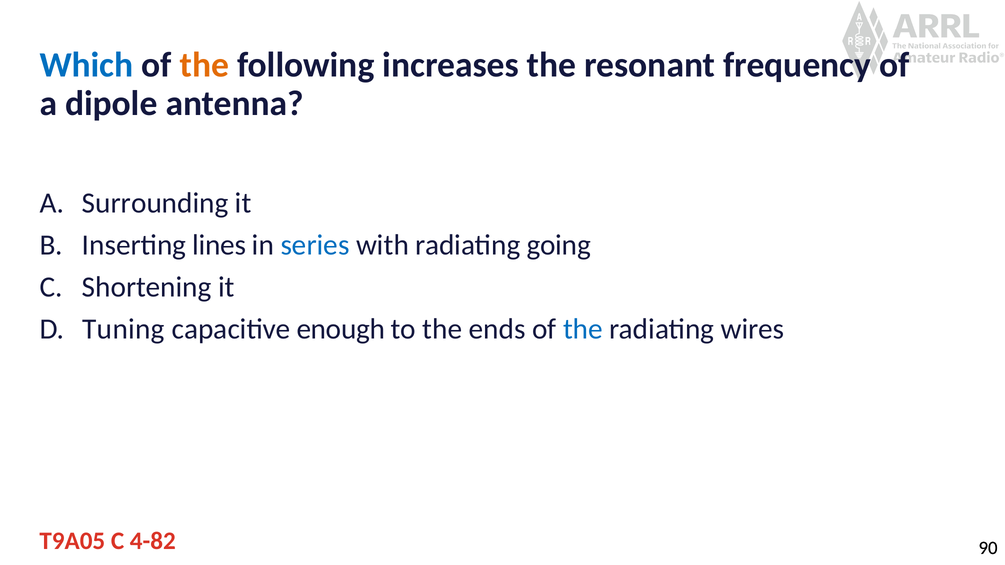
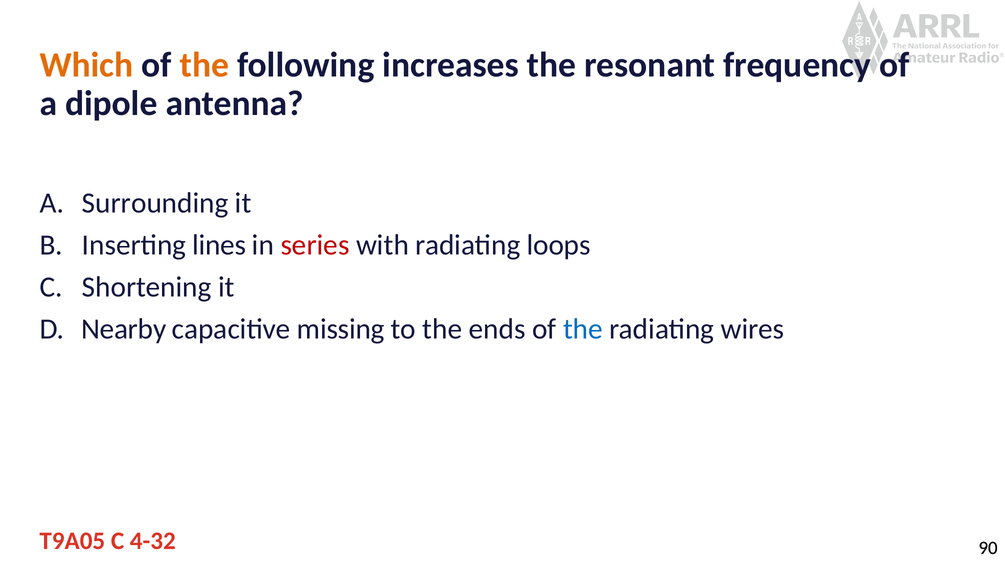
Which colour: blue -> orange
series colour: blue -> red
going: going -> loops
Tuning: Tuning -> Nearby
enough: enough -> missing
4-82: 4-82 -> 4-32
